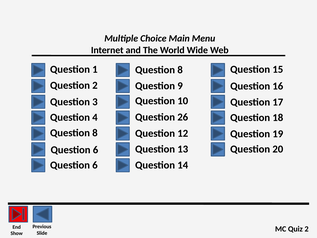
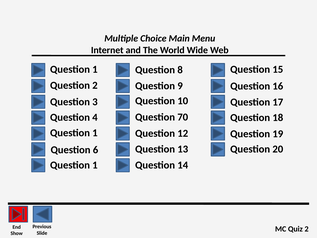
26: 26 -> 70
8 at (95, 133): 8 -> 1
6 at (95, 165): 6 -> 1
